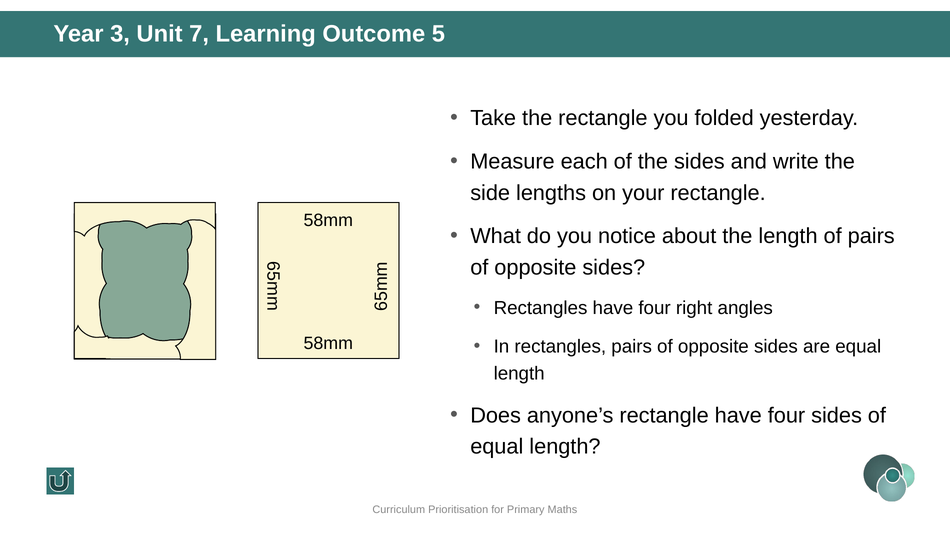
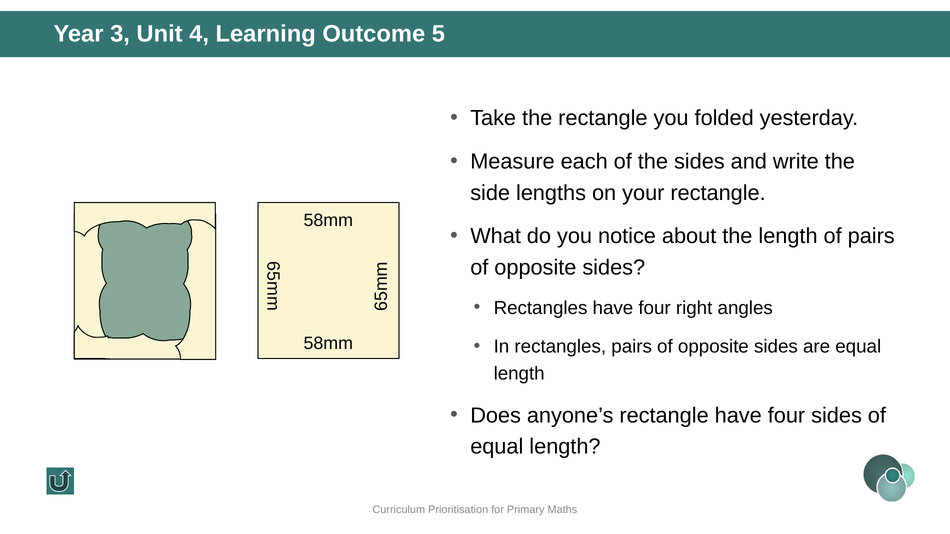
7: 7 -> 4
